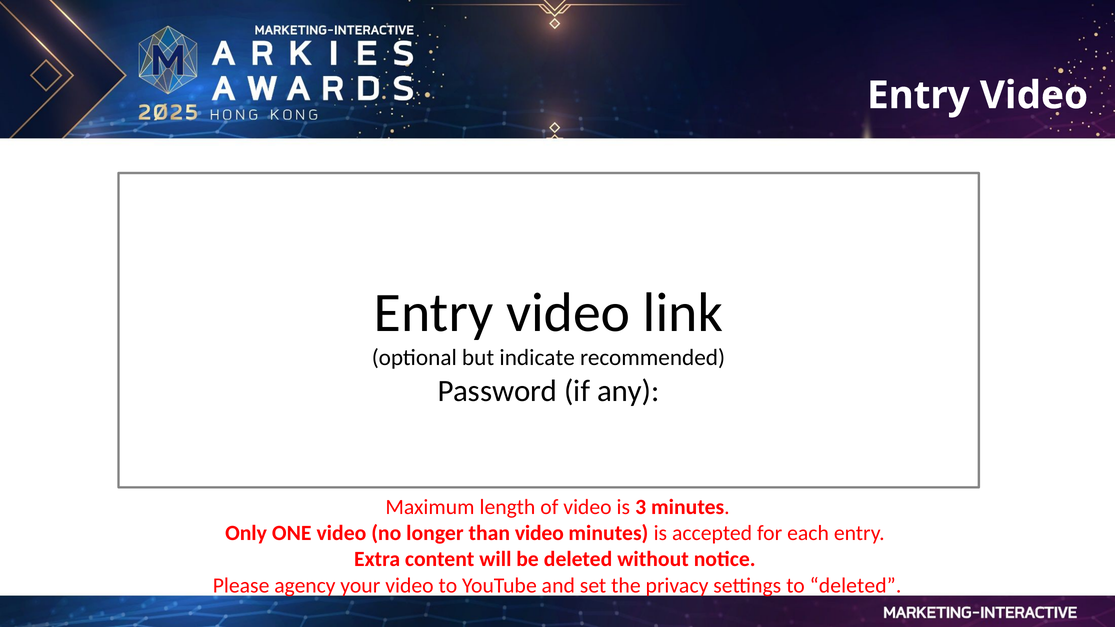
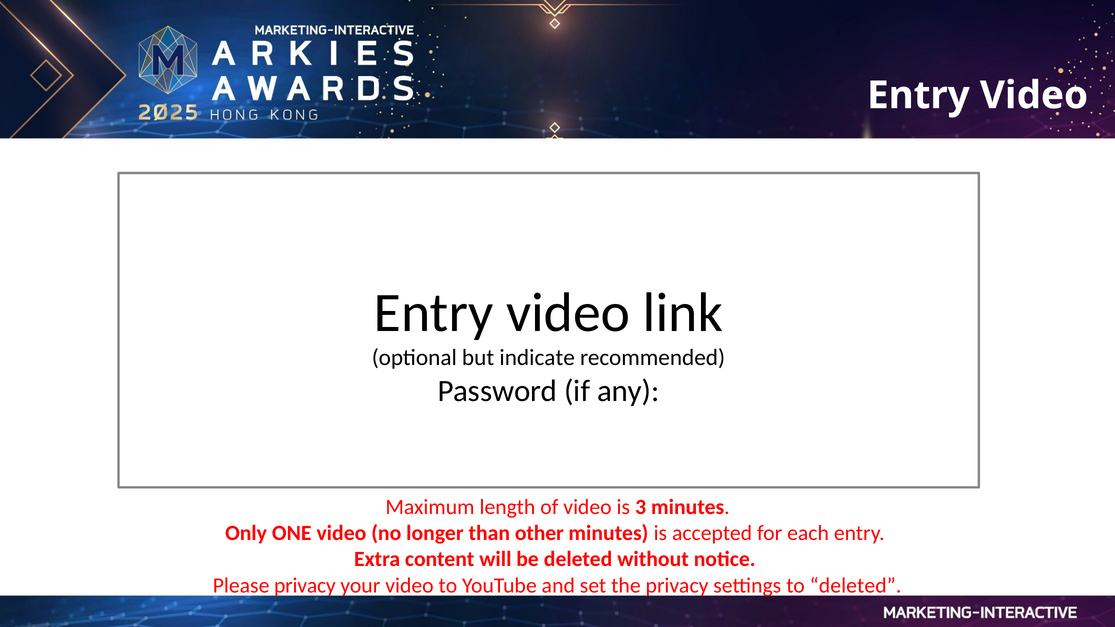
than video: video -> other
Please agency: agency -> privacy
